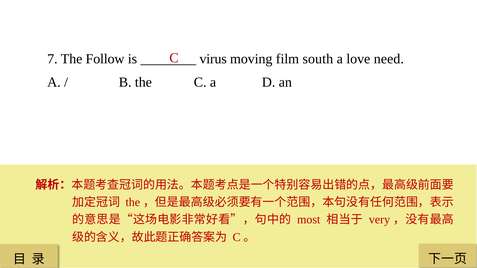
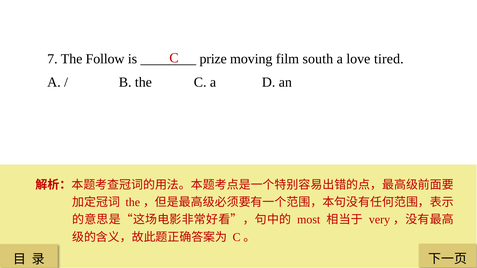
virus: virus -> prize
need: need -> tired
